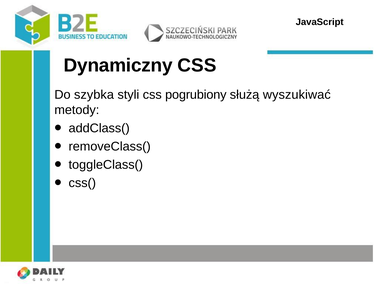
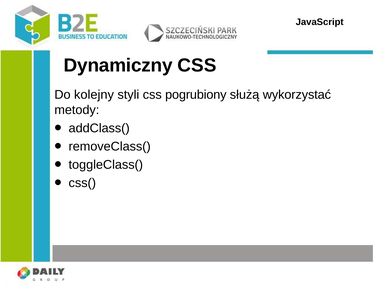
szybka: szybka -> kolejny
wyszukiwać: wyszukiwać -> wykorzystać
